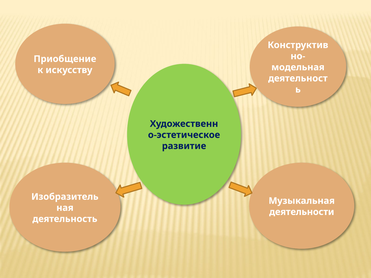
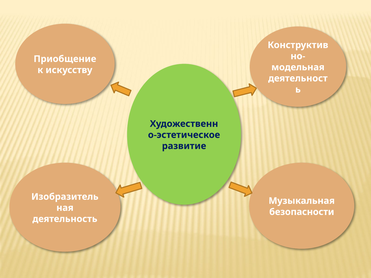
деятельности: деятельности -> безопасности
